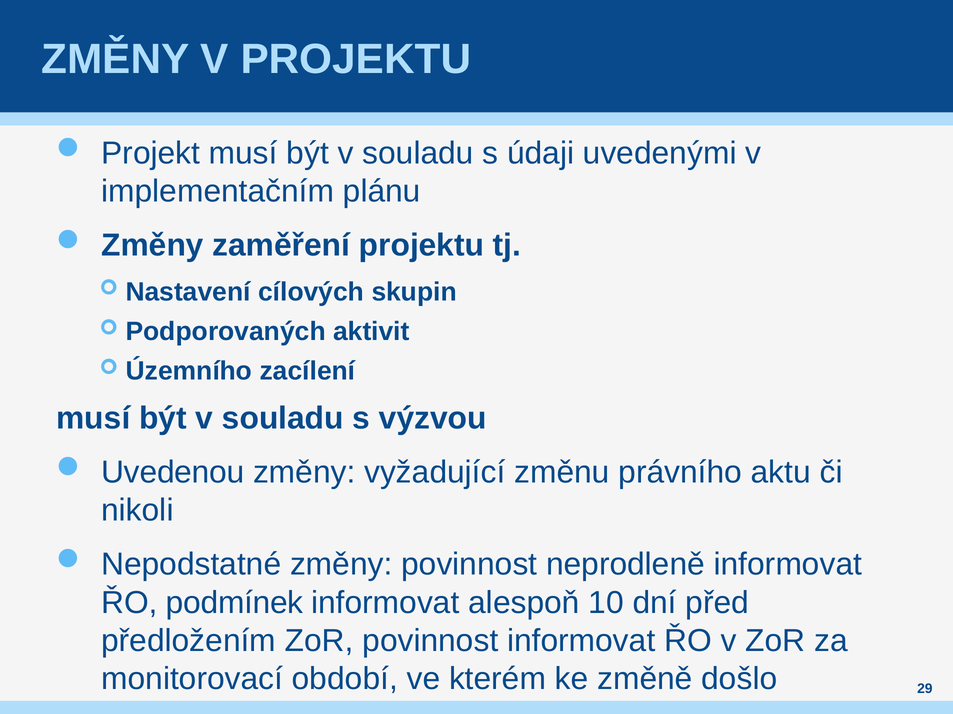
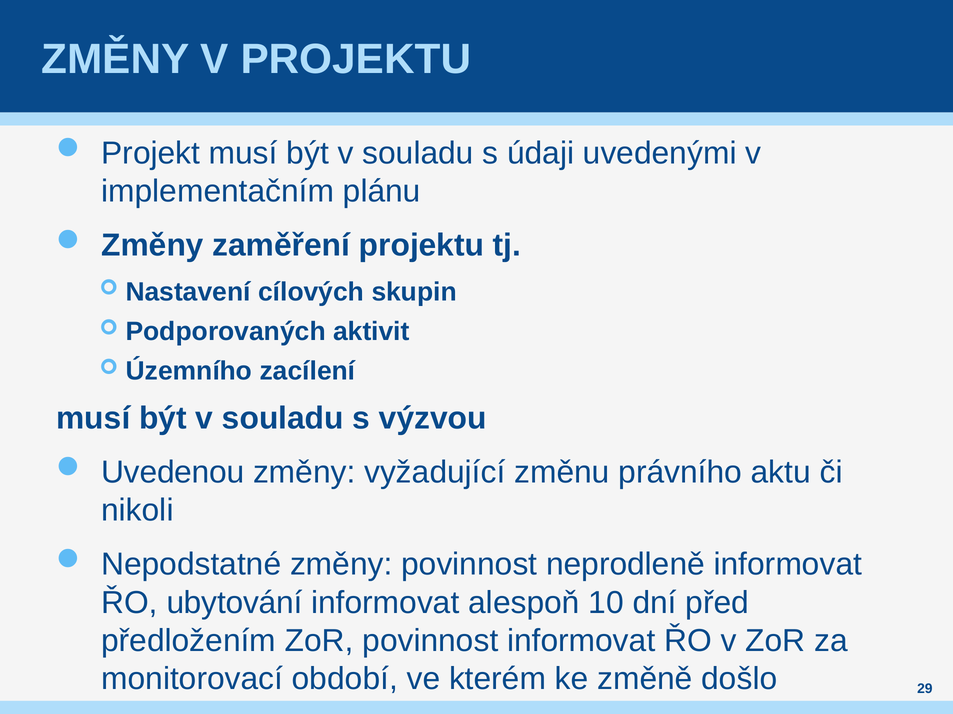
podmínek: podmínek -> ubytování
